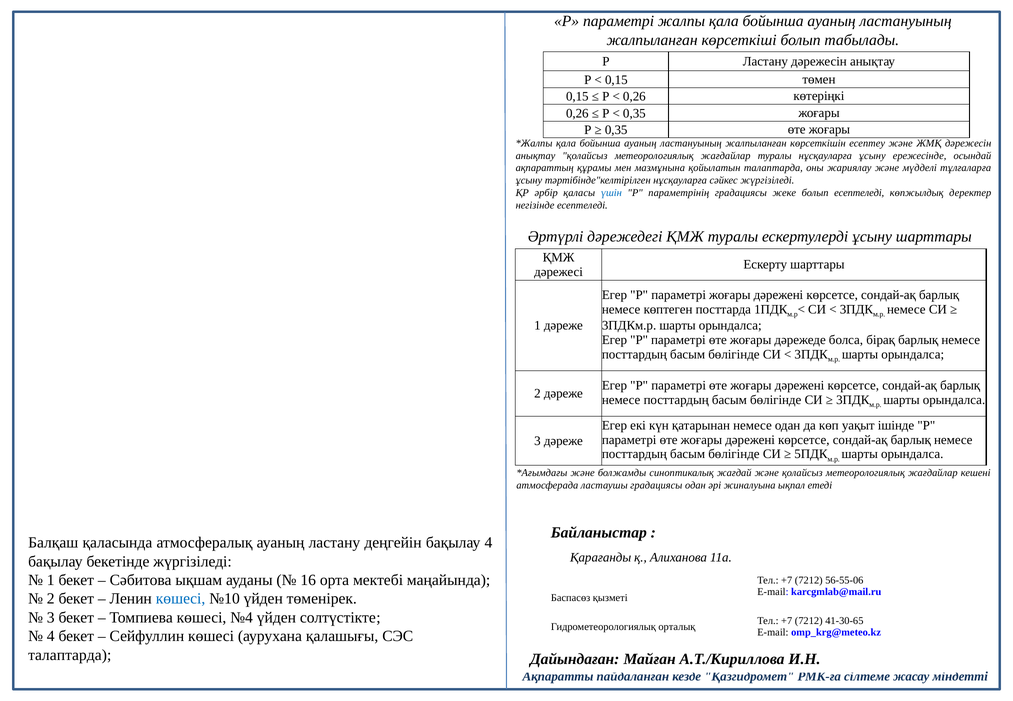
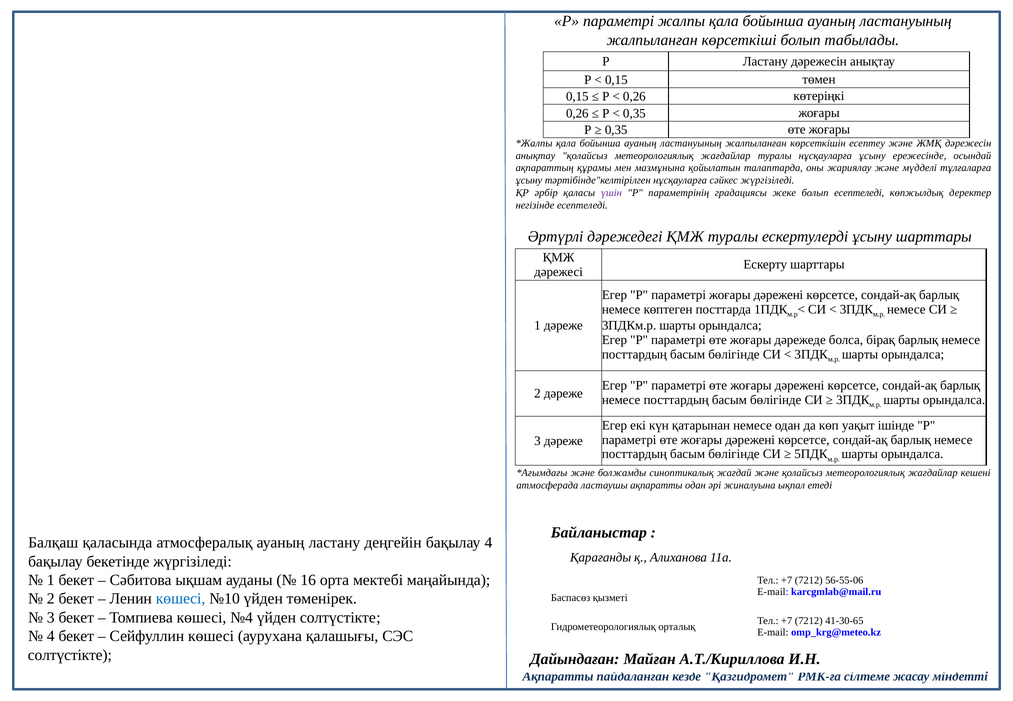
үшін colour: blue -> purple
ластаушы градациясы: градациясы -> ақпаратты
талаптарда at (70, 655): талаптарда -> солтүстікте
